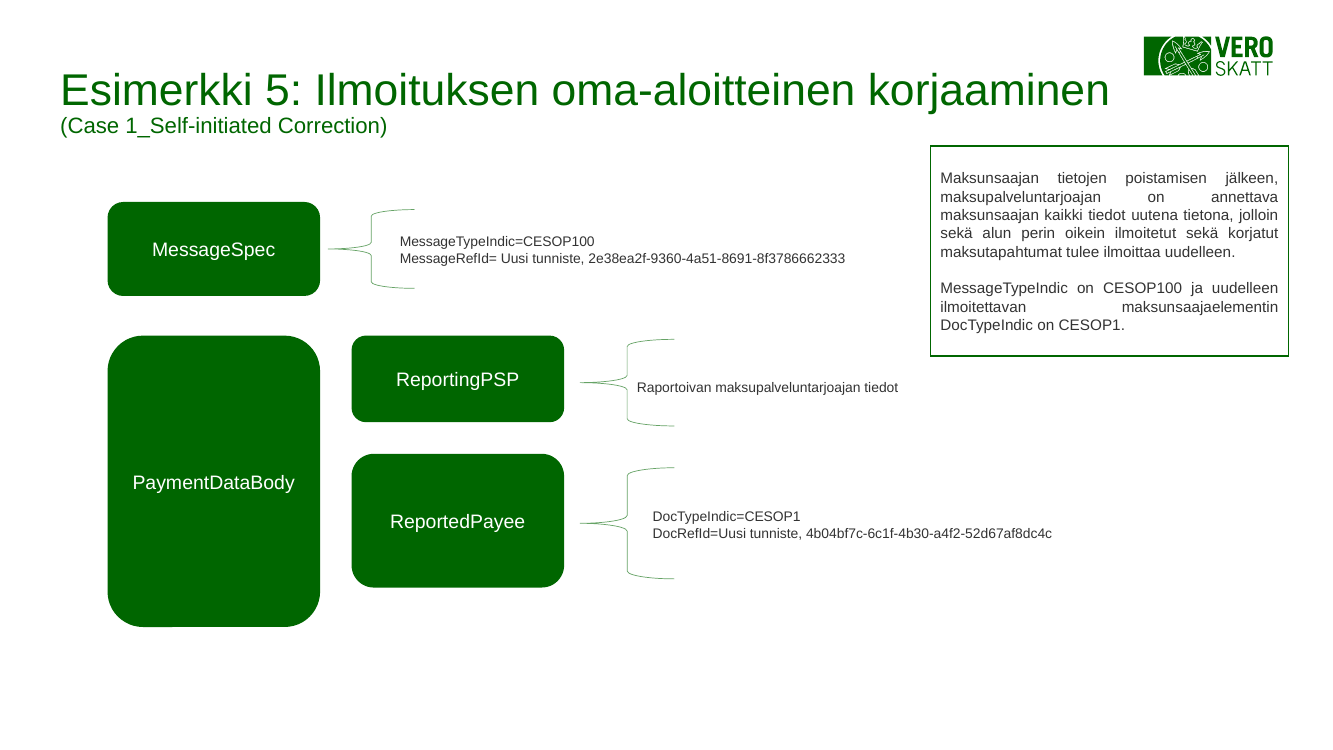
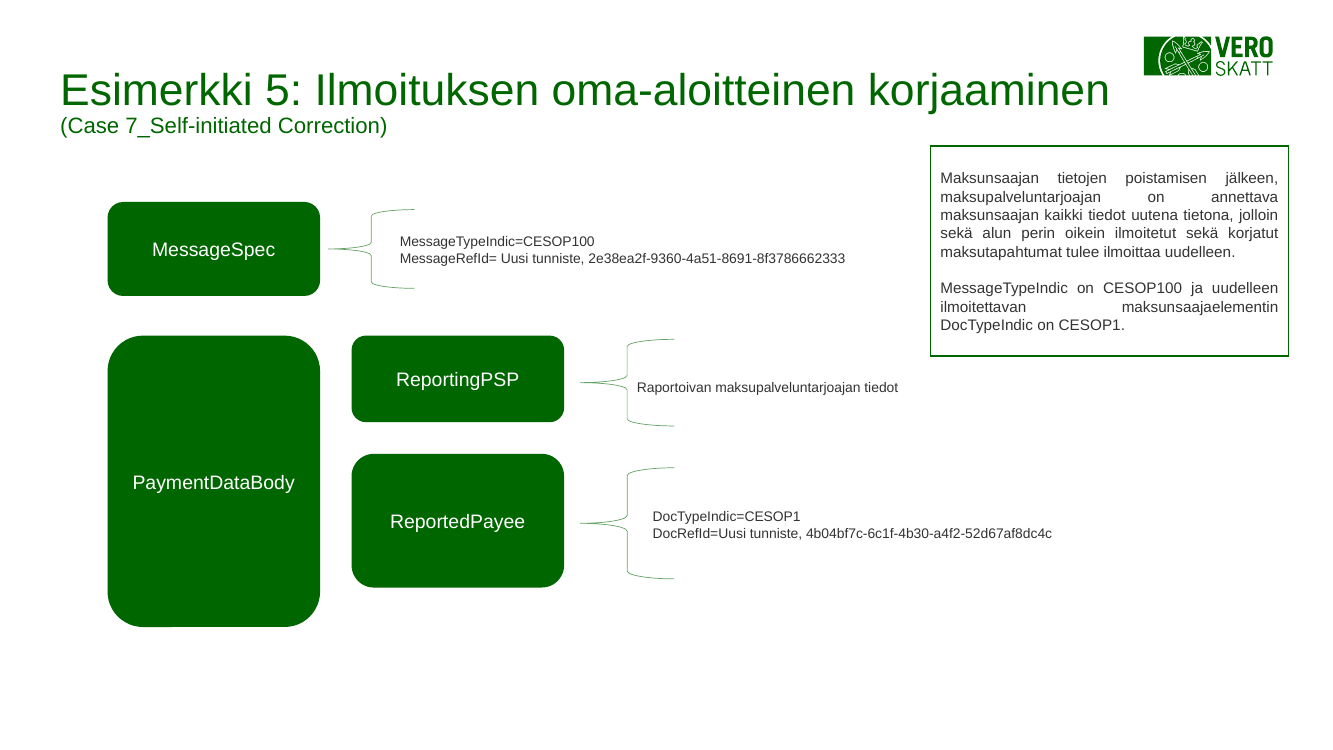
1_Self-initiated: 1_Self-initiated -> 7_Self-initiated
